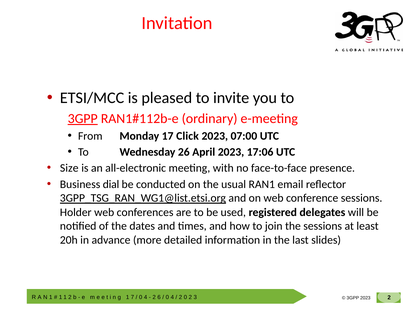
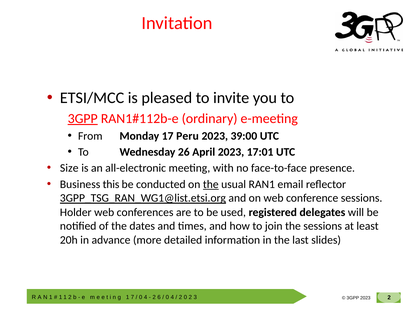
Click: Click -> Peru
07:00: 07:00 -> 39:00
17:06: 17:06 -> 17:01
dial: dial -> this
the at (211, 184) underline: none -> present
